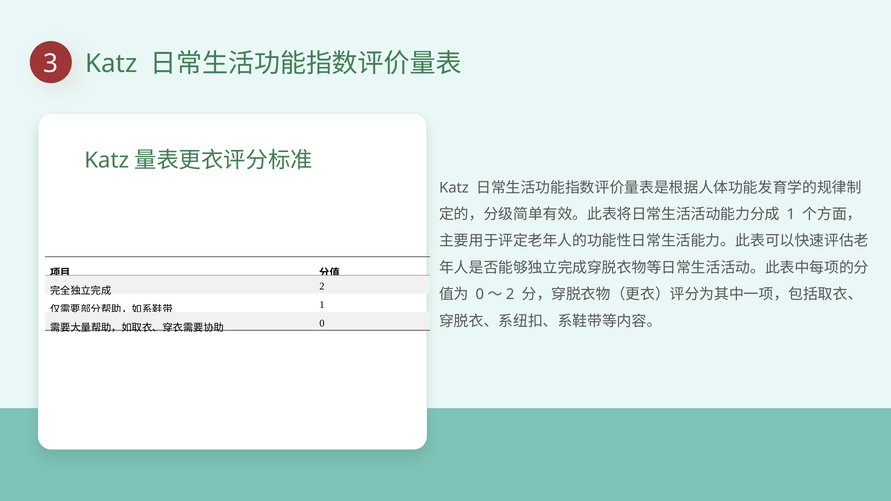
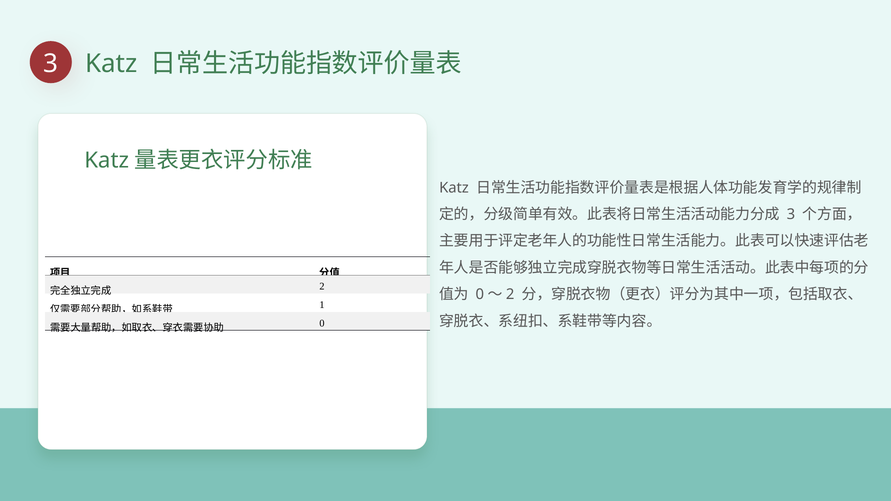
1 at (791, 214): 1 -> 3
